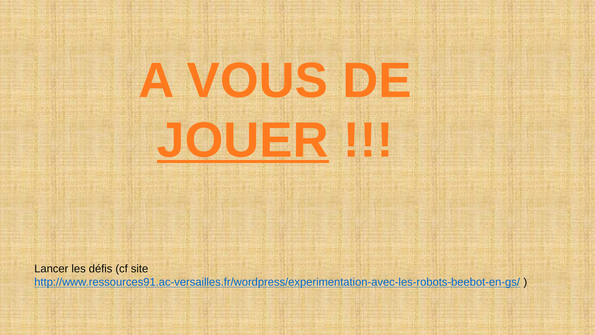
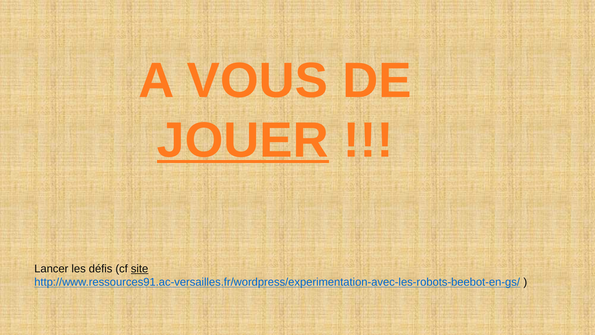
site underline: none -> present
